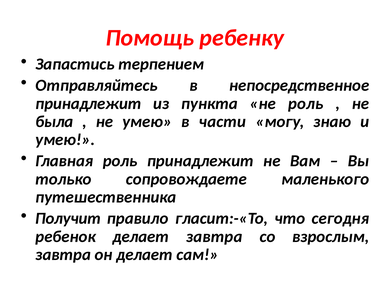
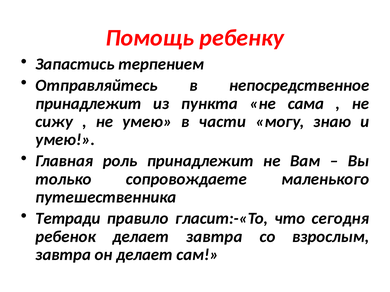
не роль: роль -> сама
была: была -> сижу
Получит: Получит -> Тетради
